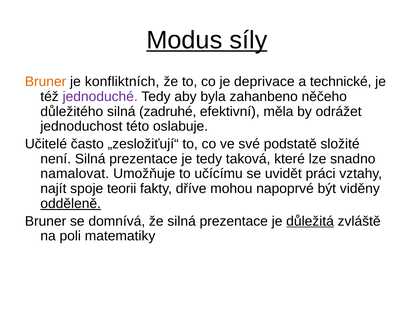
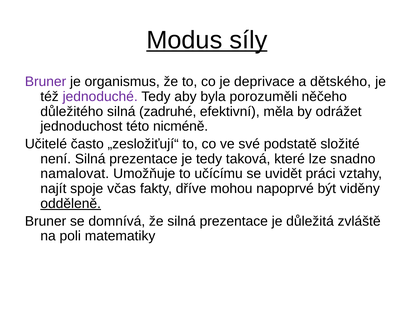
Bruner at (46, 82) colour: orange -> purple
konfliktních: konfliktních -> organismus
technické: technické -> dětského
zahanbeno: zahanbeno -> porozuměli
oslabuje: oslabuje -> nicméně
teorii: teorii -> včas
důležitá underline: present -> none
